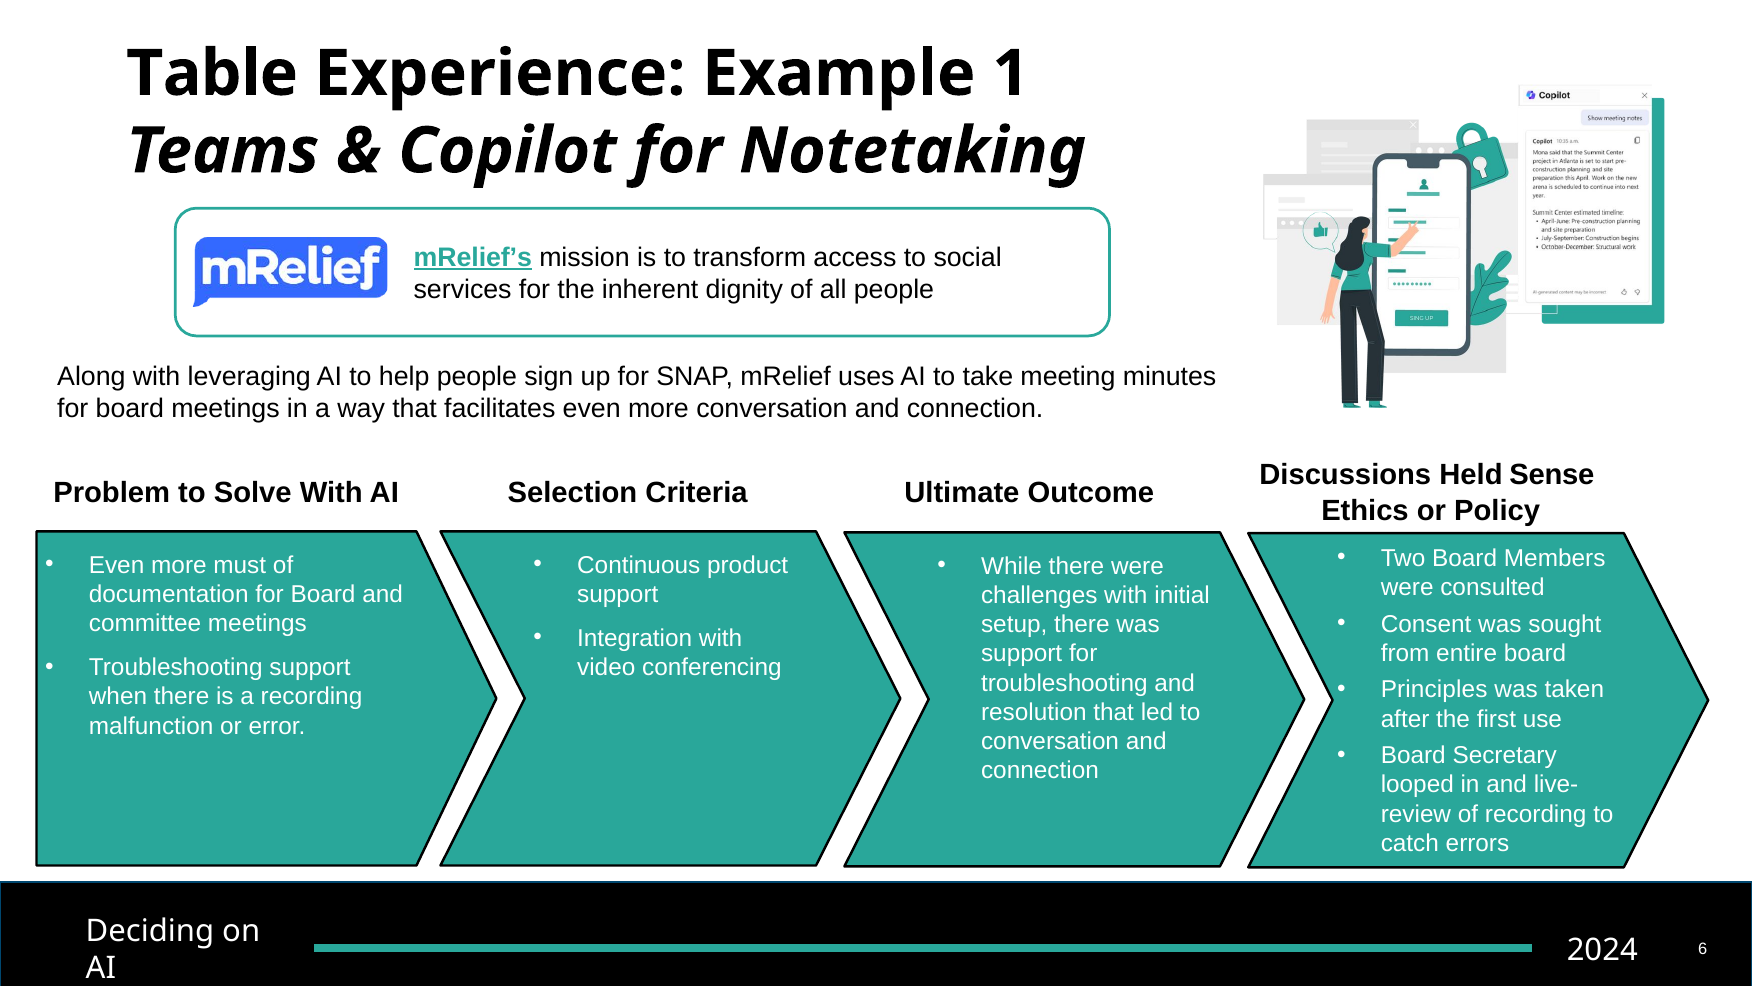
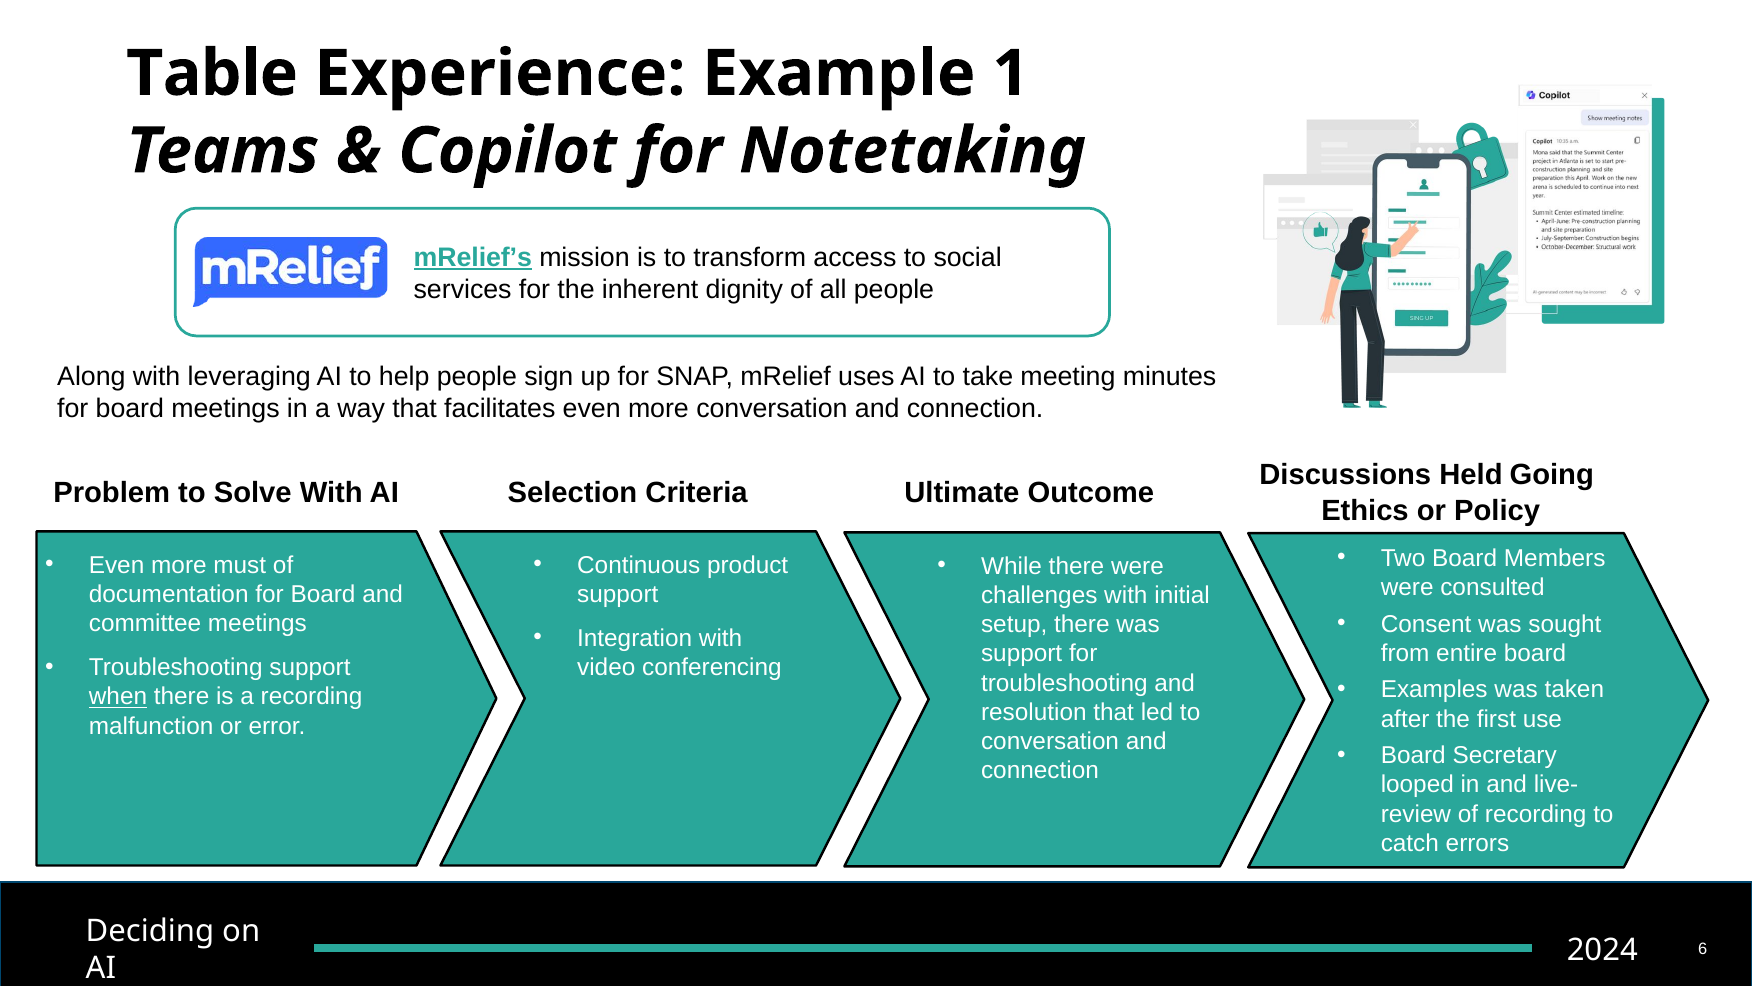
Sense: Sense -> Going
Principles: Principles -> Examples
when underline: none -> present
